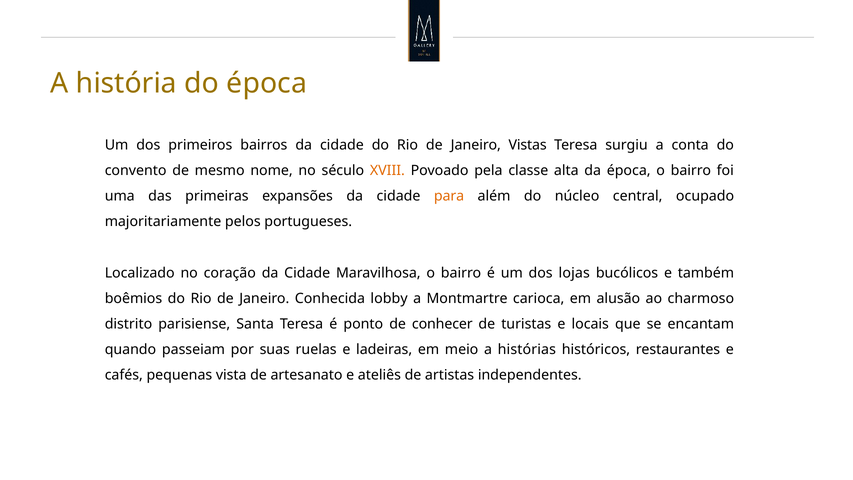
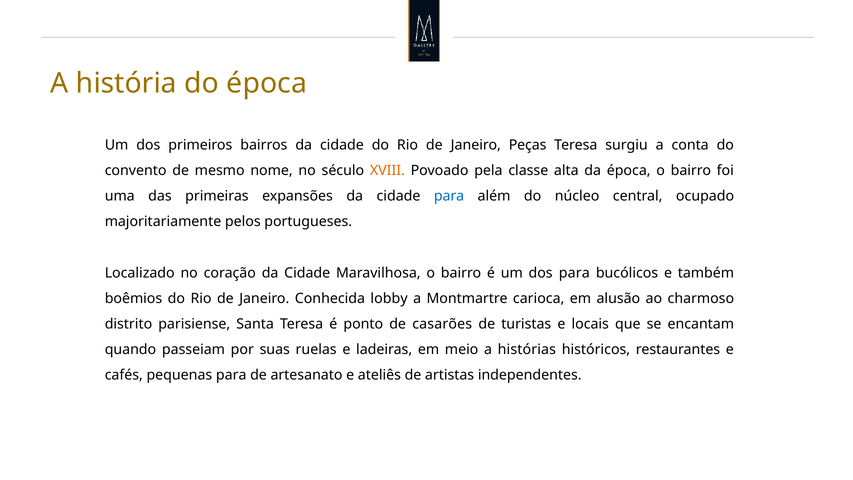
Vistas: Vistas -> Peças
para at (449, 196) colour: orange -> blue
dos lojas: lojas -> para
conhecer: conhecer -> casarões
pequenas vista: vista -> para
